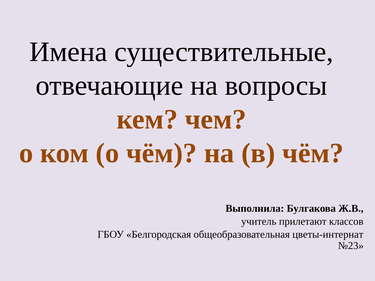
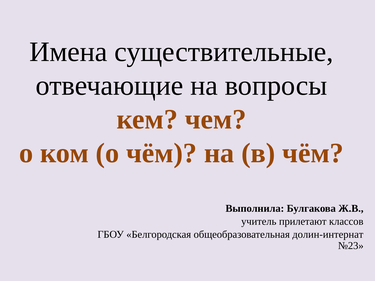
цветы-интернат: цветы-интернат -> долин-интернат
